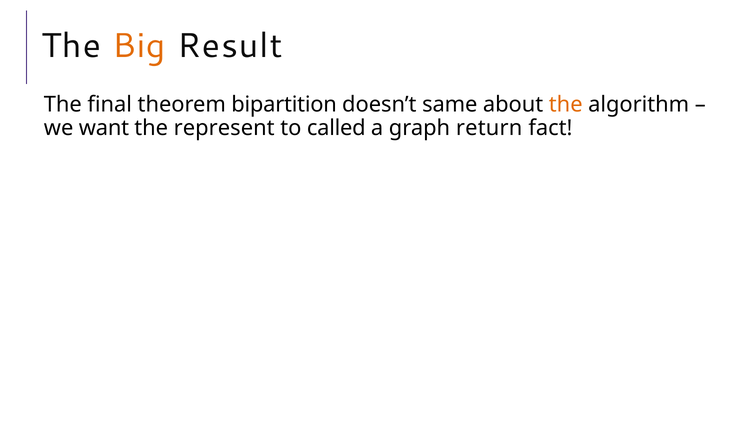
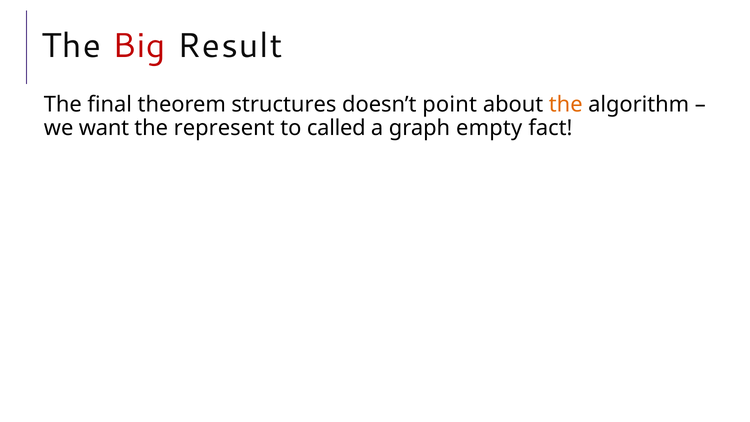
Big colour: orange -> red
bipartition: bipartition -> structures
same: same -> point
return: return -> empty
